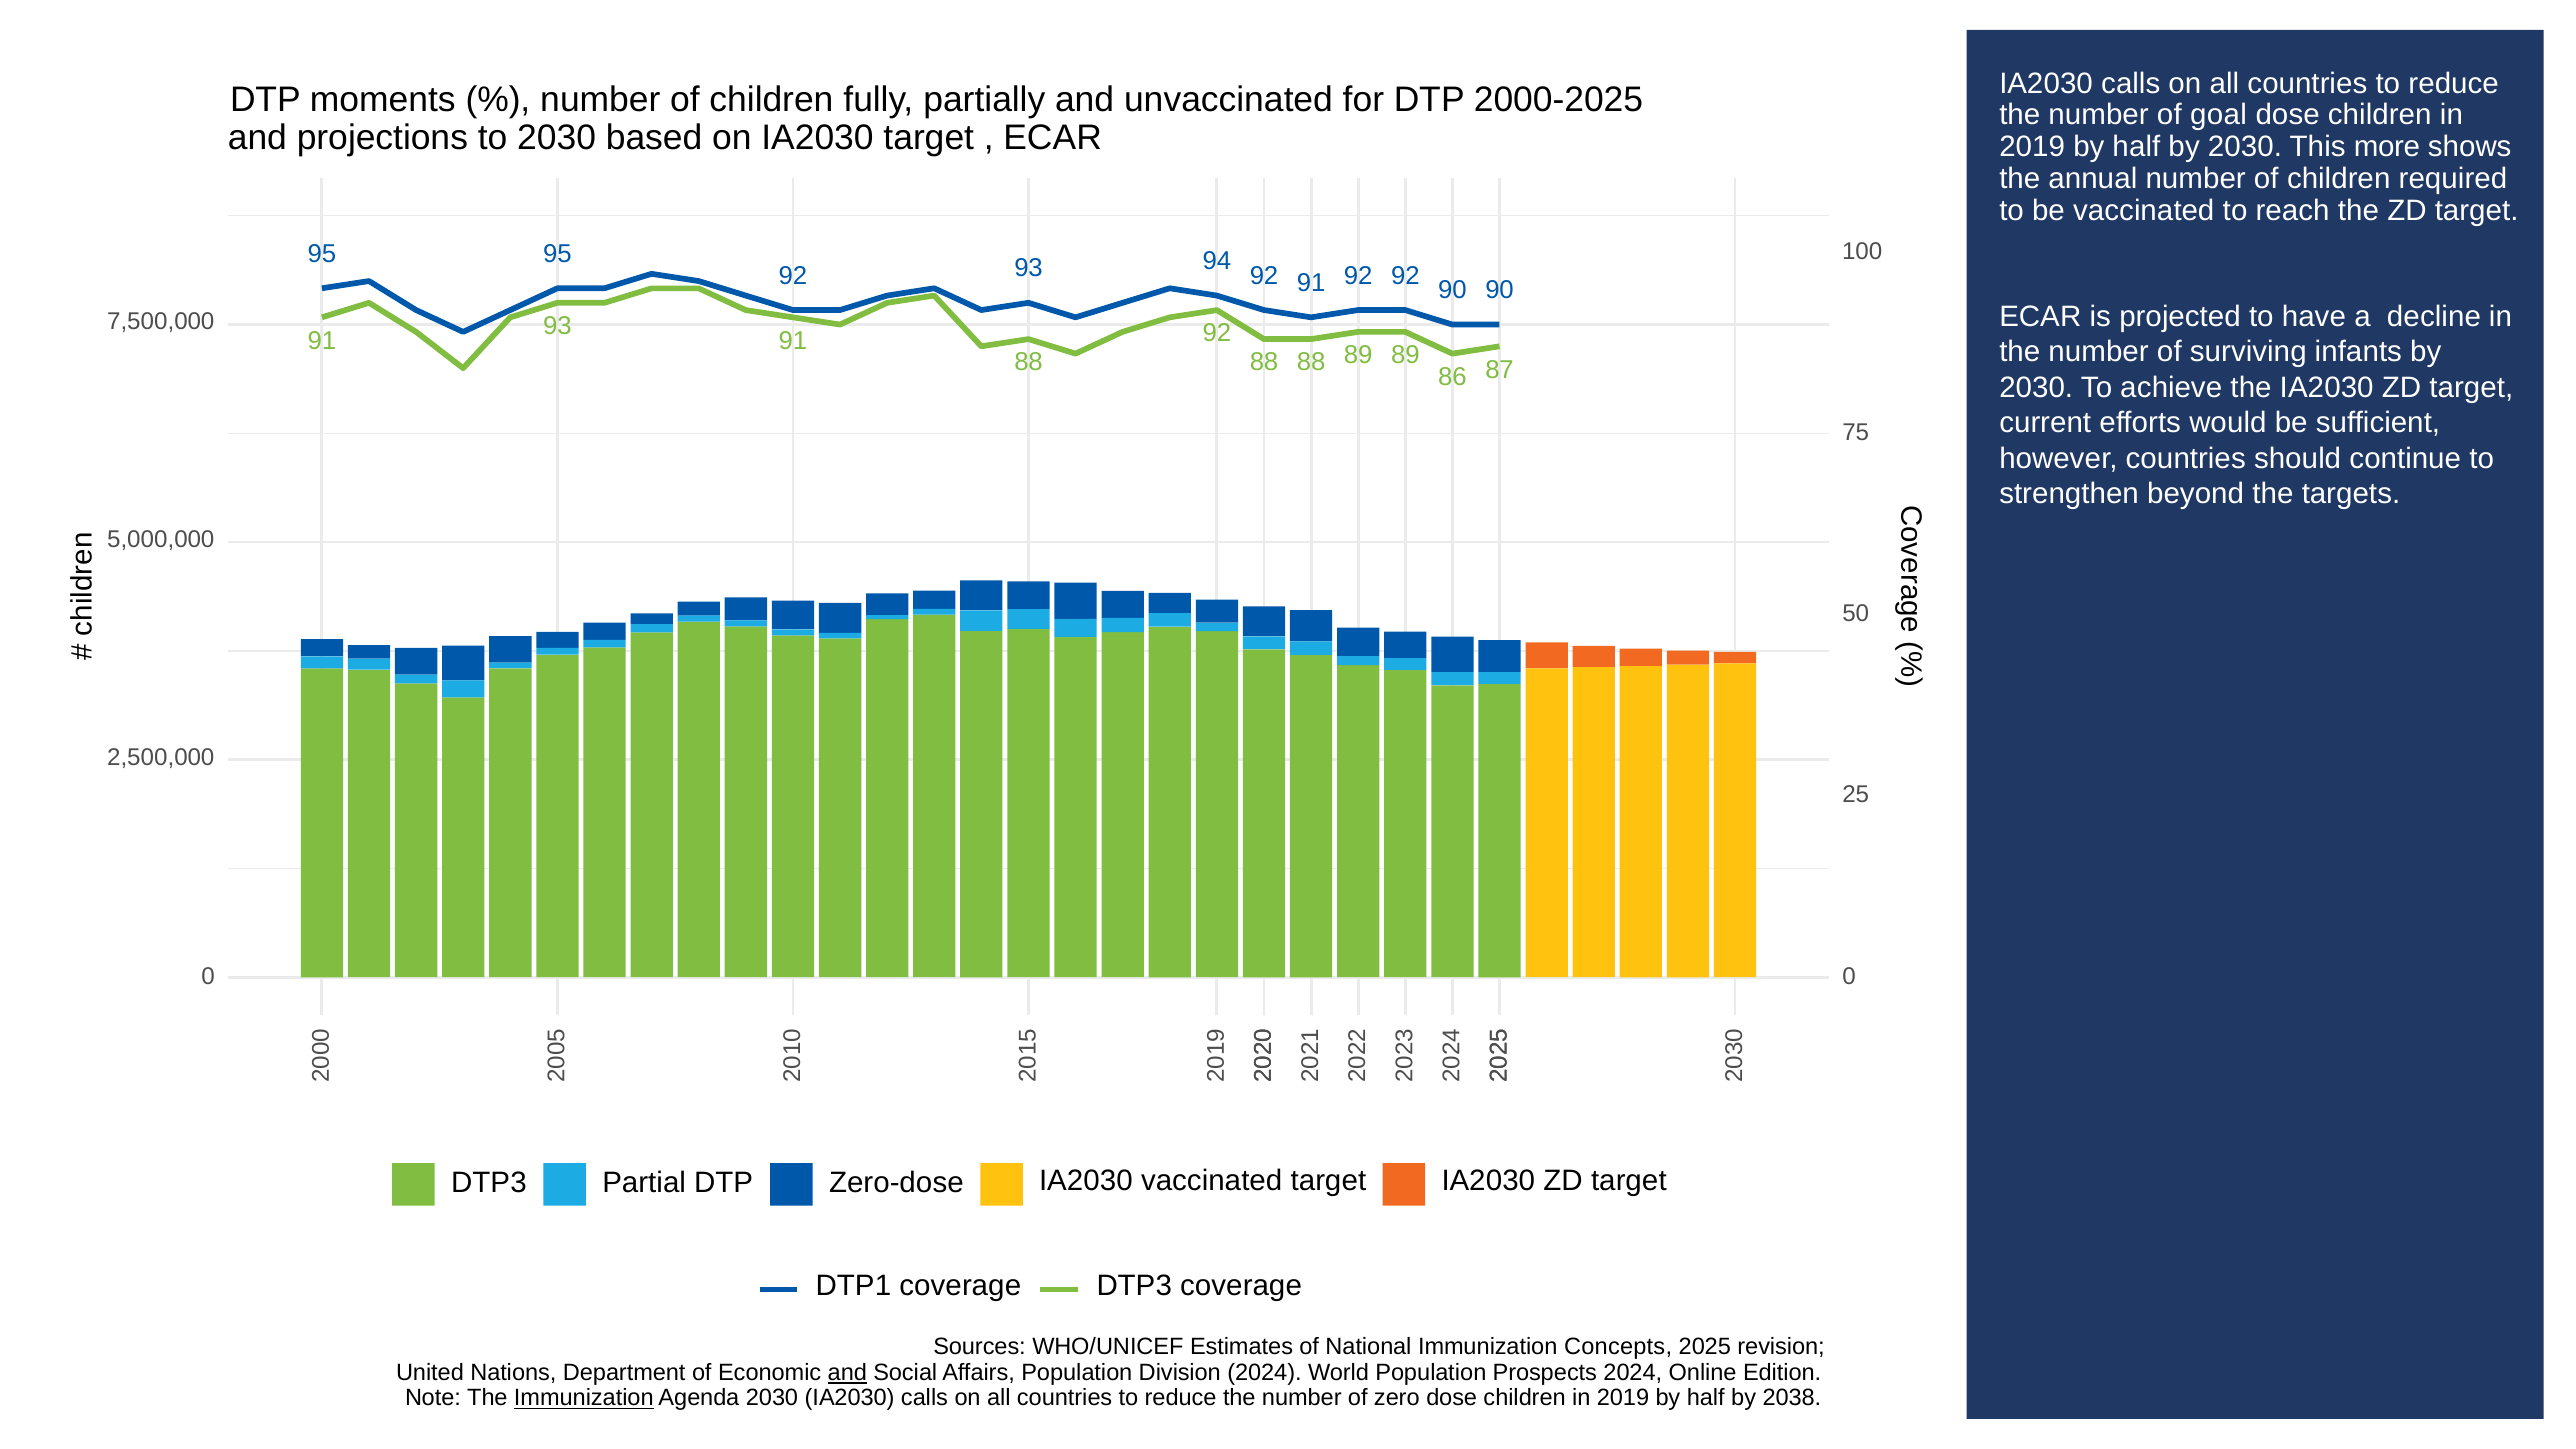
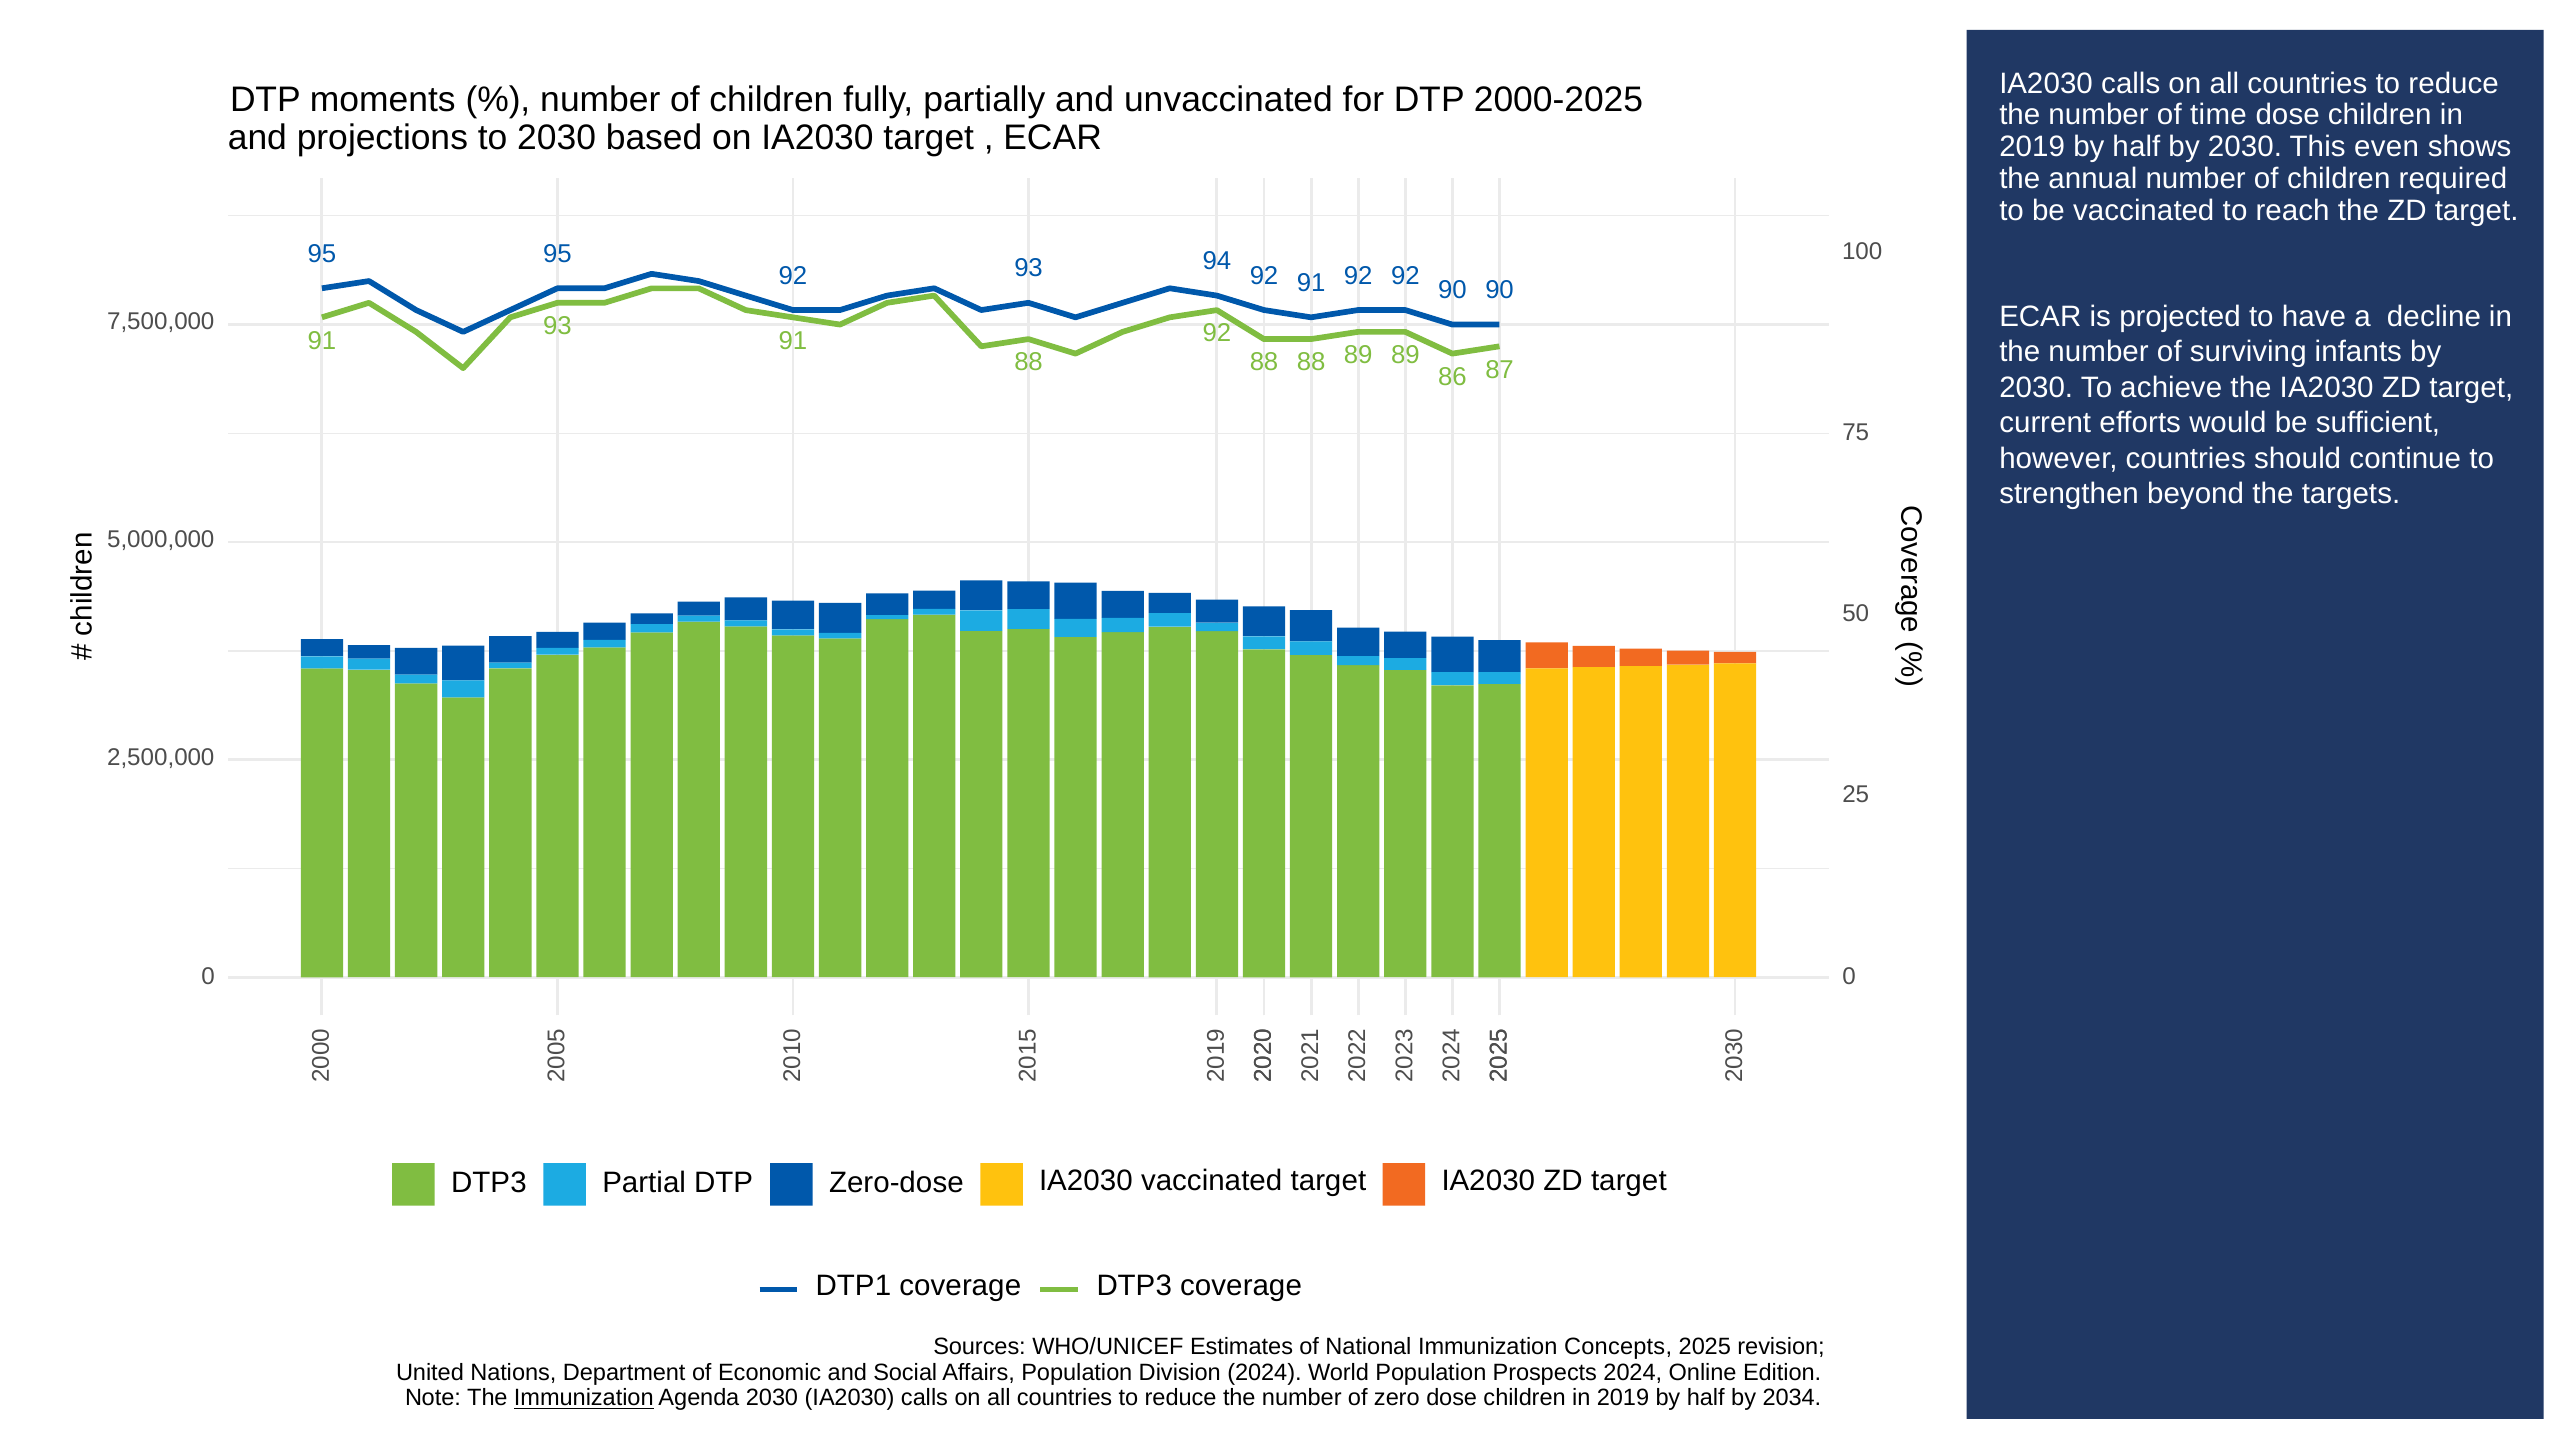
goal: goal -> time
more: more -> even
and at (847, 1373) underline: present -> none
2038: 2038 -> 2034
